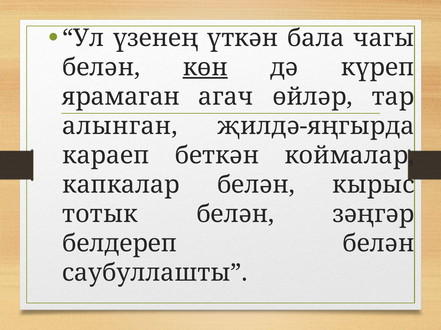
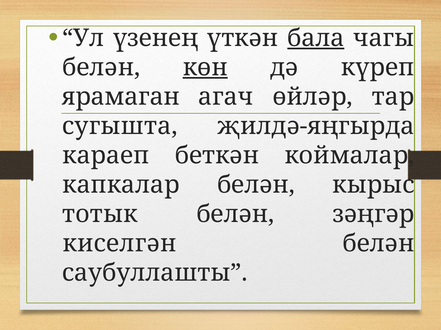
бала underline: none -> present
алынган: алынган -> сугышта
белдереп: белдереп -> киселгән
